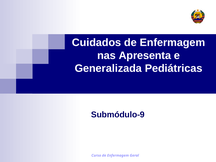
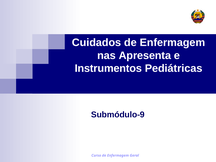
Generalizada: Generalizada -> Instrumentos
